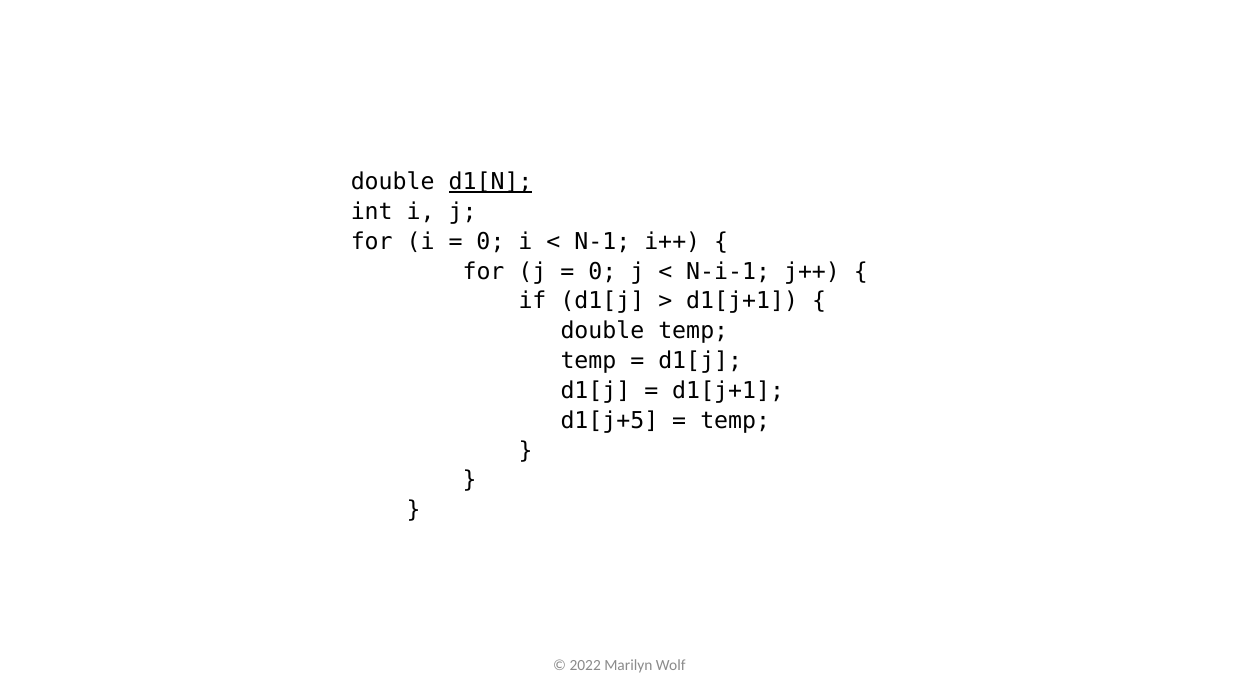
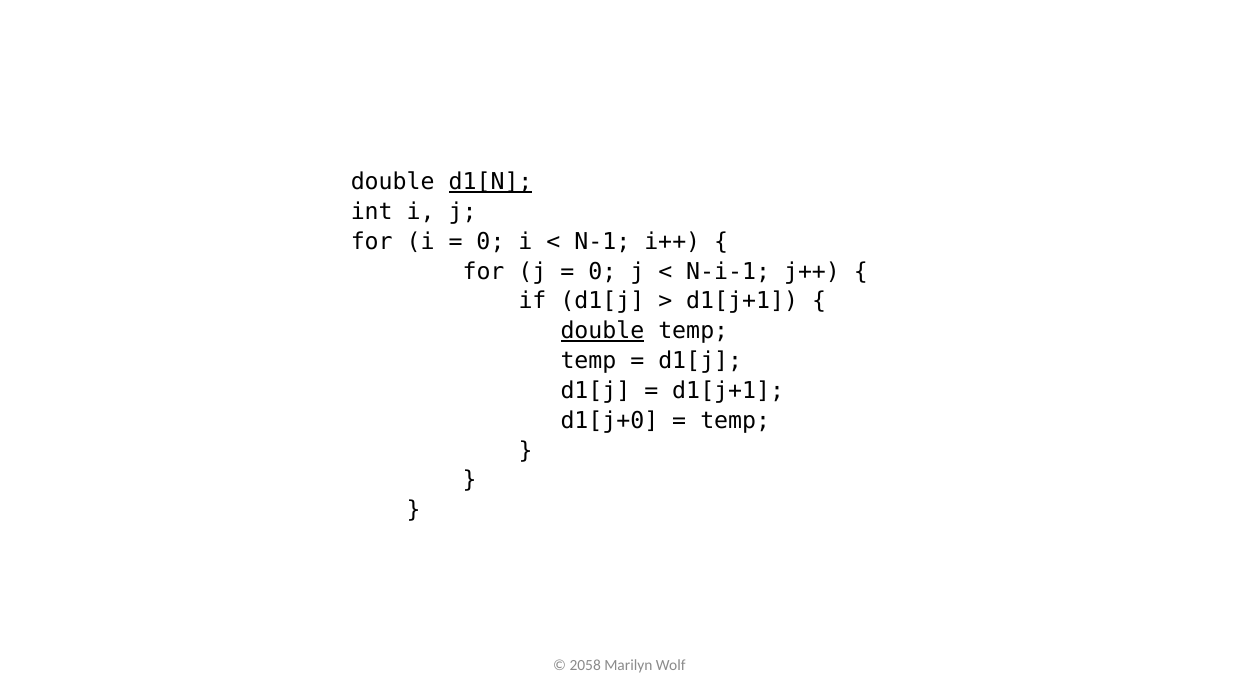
double at (602, 331) underline: none -> present
d1[j+5: d1[j+5 -> d1[j+0
2022: 2022 -> 2058
